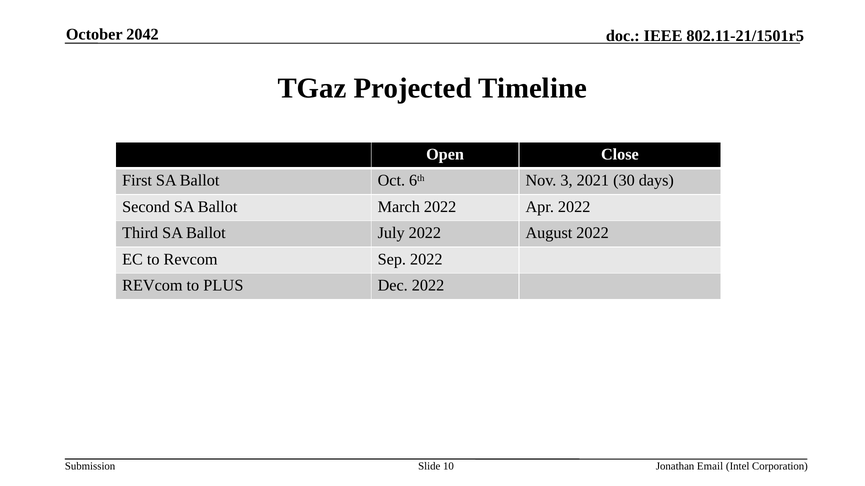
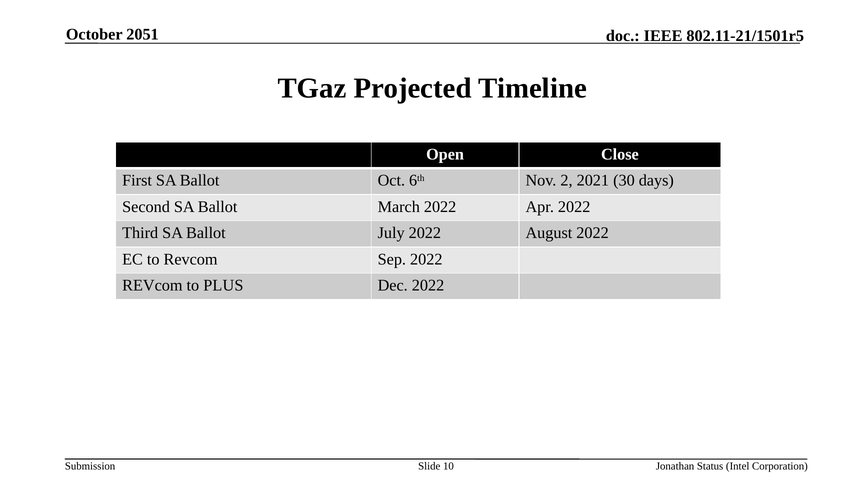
2042: 2042 -> 2051
3: 3 -> 2
Email: Email -> Status
